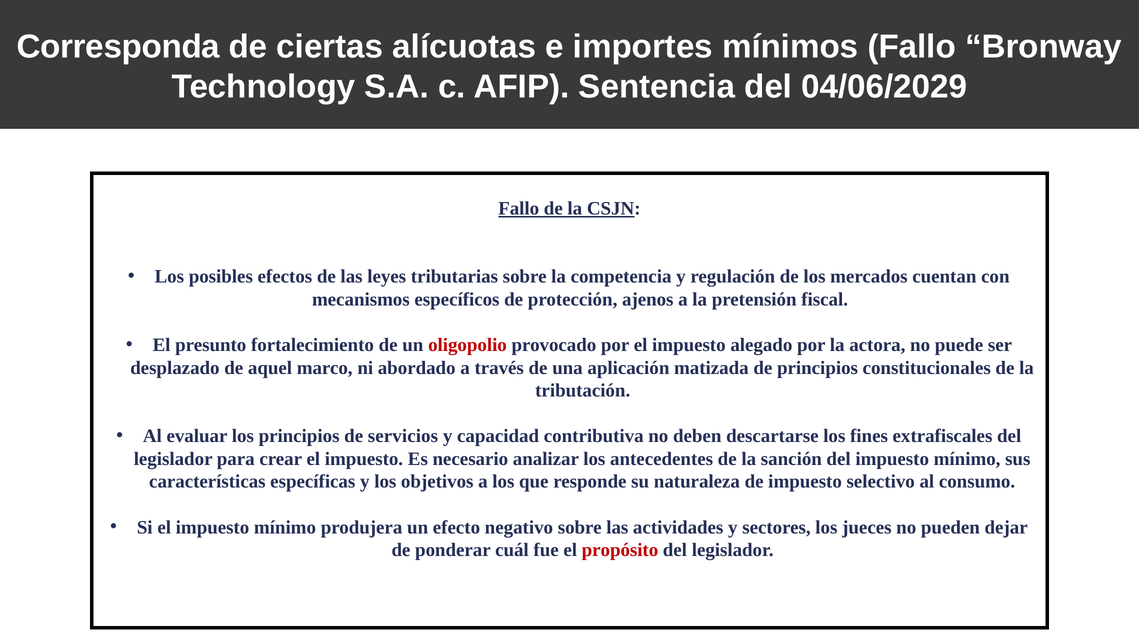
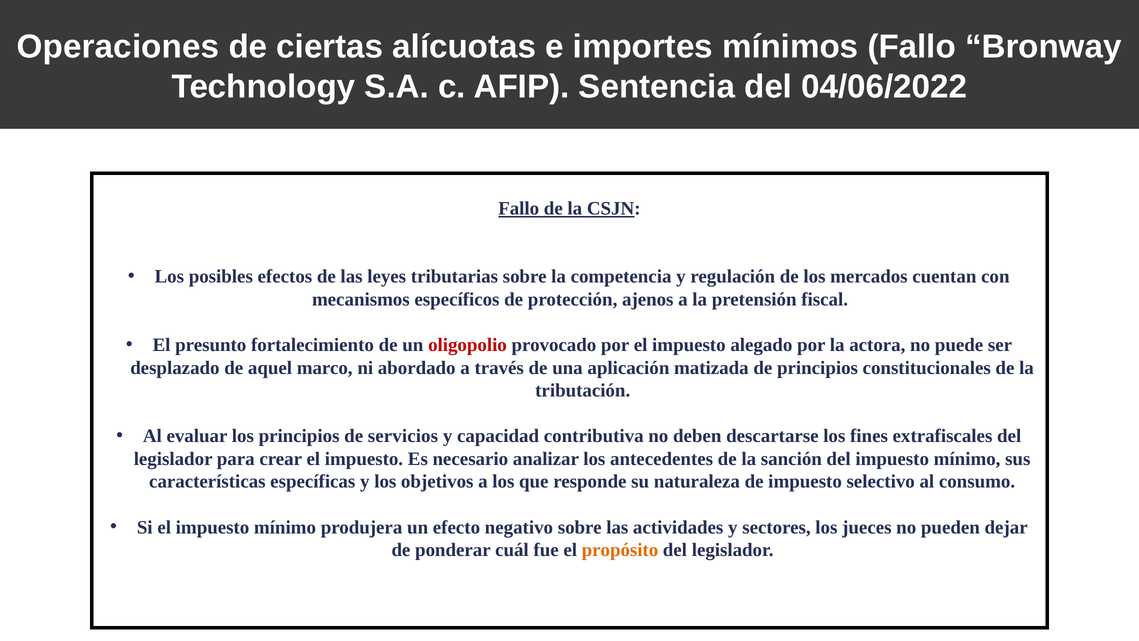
Corresponda: Corresponda -> Operaciones
04/06/2029: 04/06/2029 -> 04/06/2022
propósito colour: red -> orange
